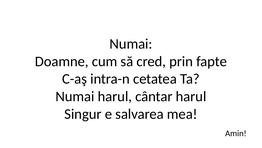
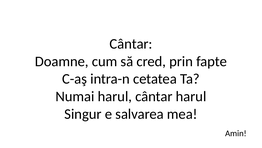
Numai at (131, 44): Numai -> Cântar
